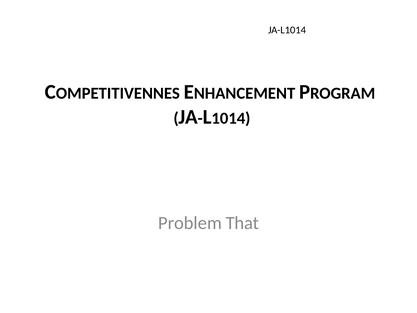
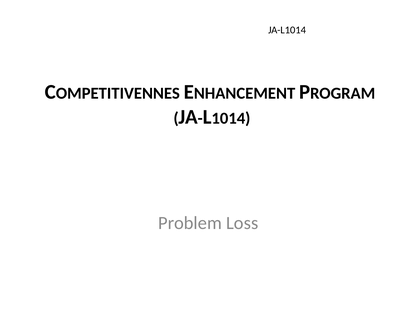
That: That -> Loss
